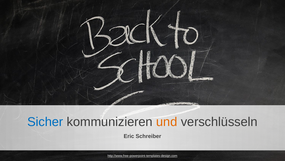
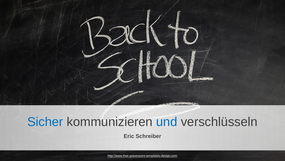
und colour: orange -> blue
